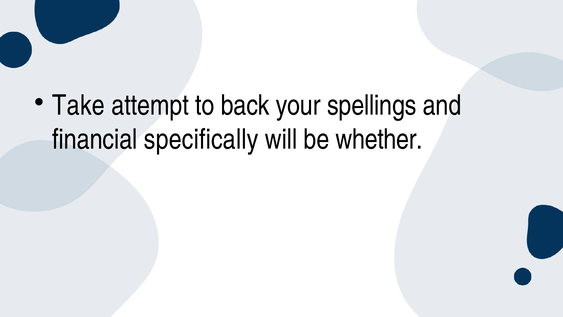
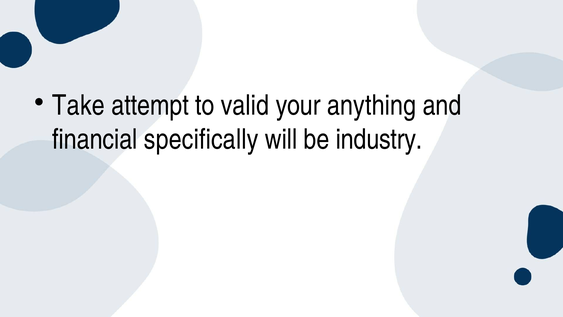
back: back -> valid
spellings: spellings -> anything
whether: whether -> industry
